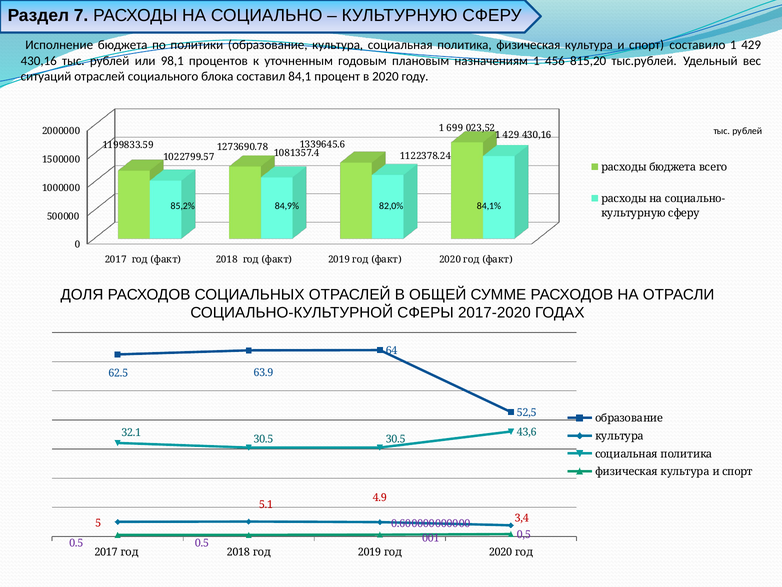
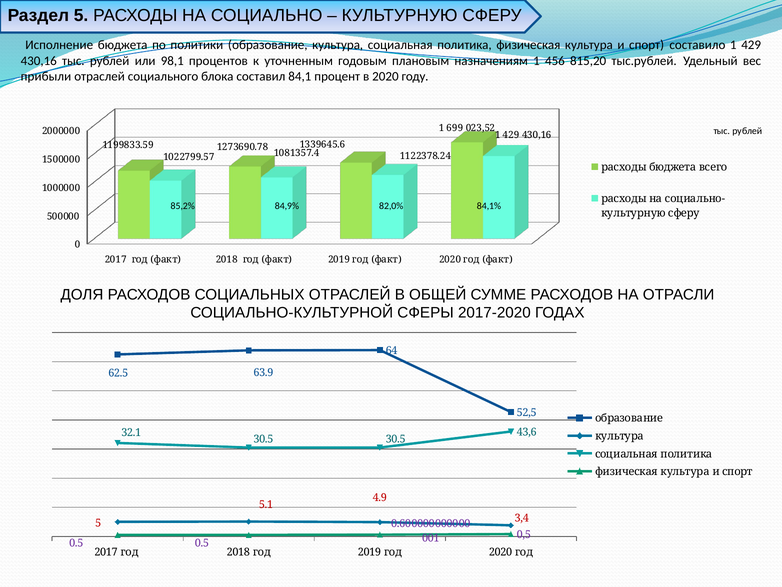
Раздел 7: 7 -> 5
ситуаций: ситуаций -> прибыли
